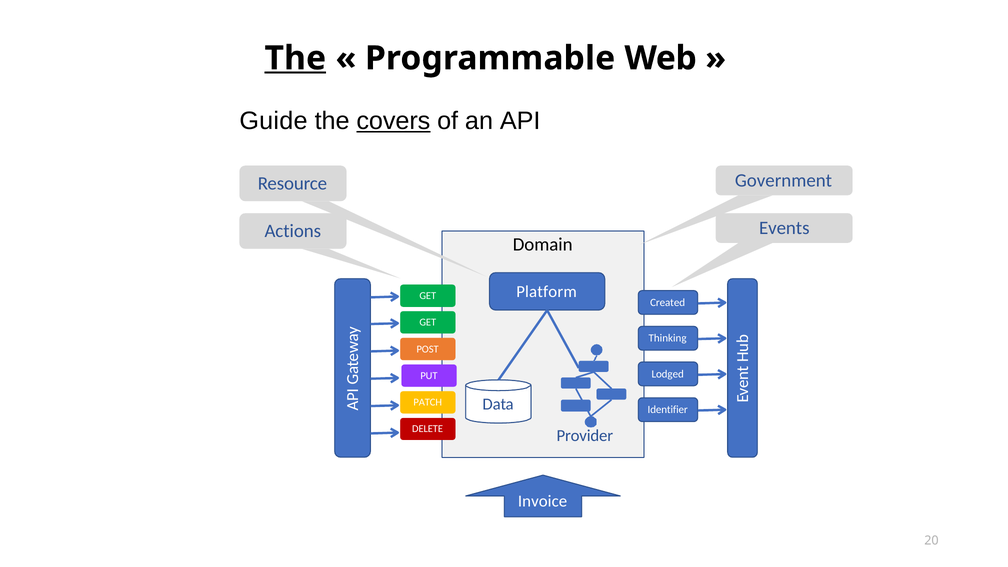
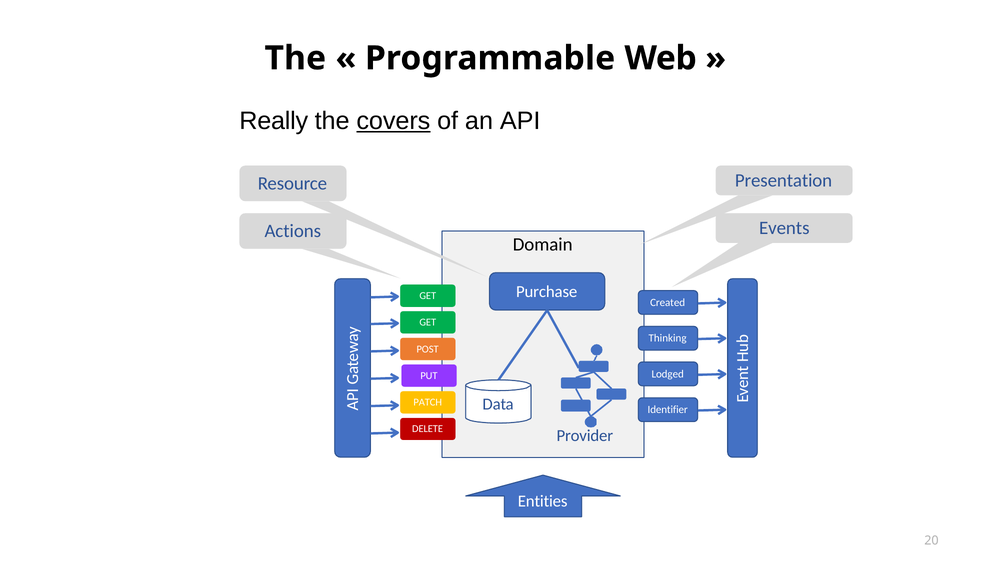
The at (295, 58) underline: present -> none
Guide: Guide -> Really
Government: Government -> Presentation
Platform: Platform -> Purchase
Invoice: Invoice -> Entities
